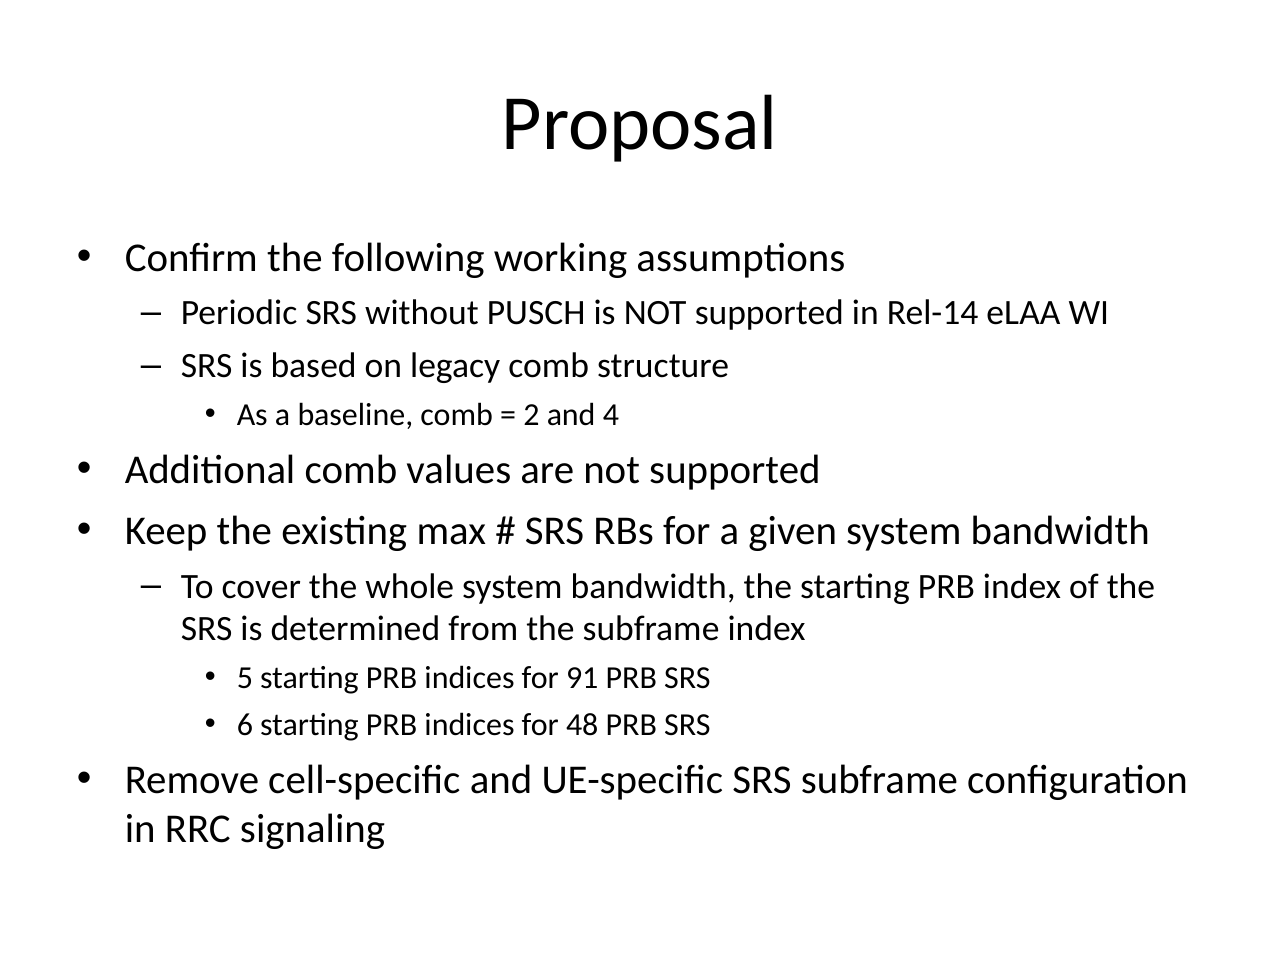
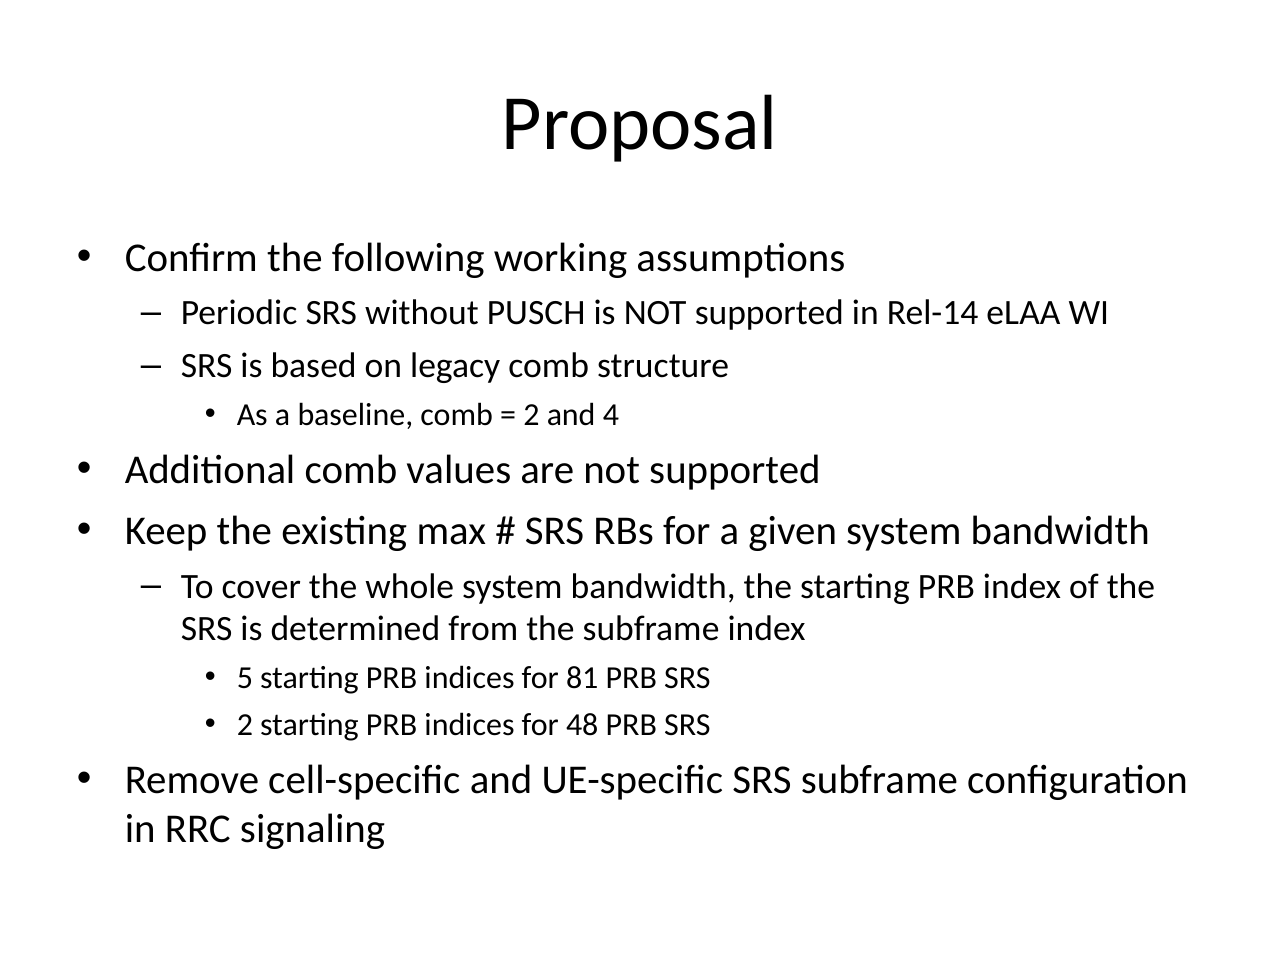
91: 91 -> 81
6 at (245, 725): 6 -> 2
